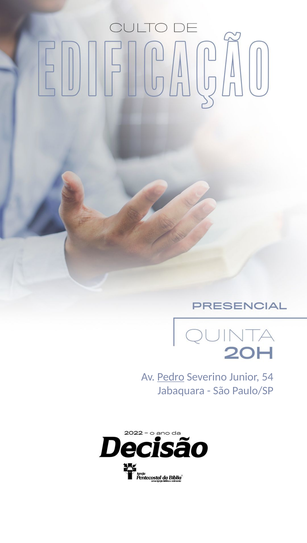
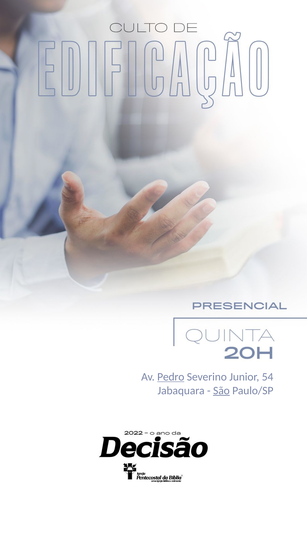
São underline: none -> present
